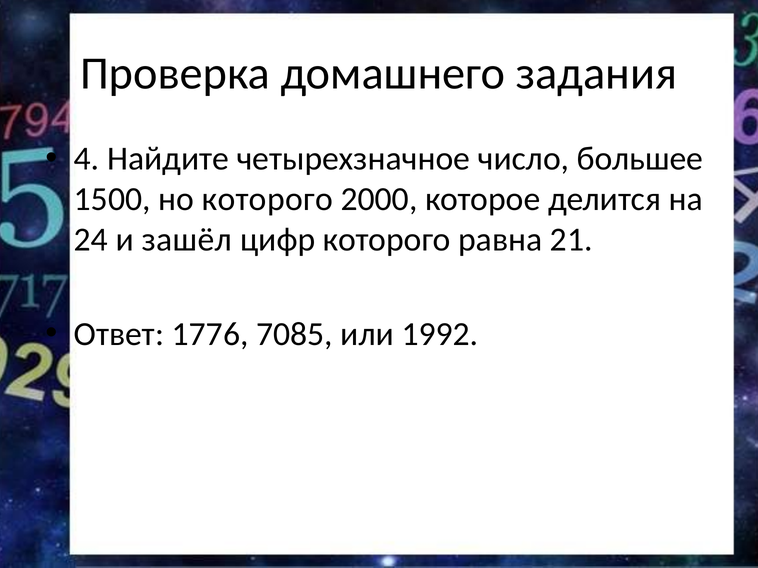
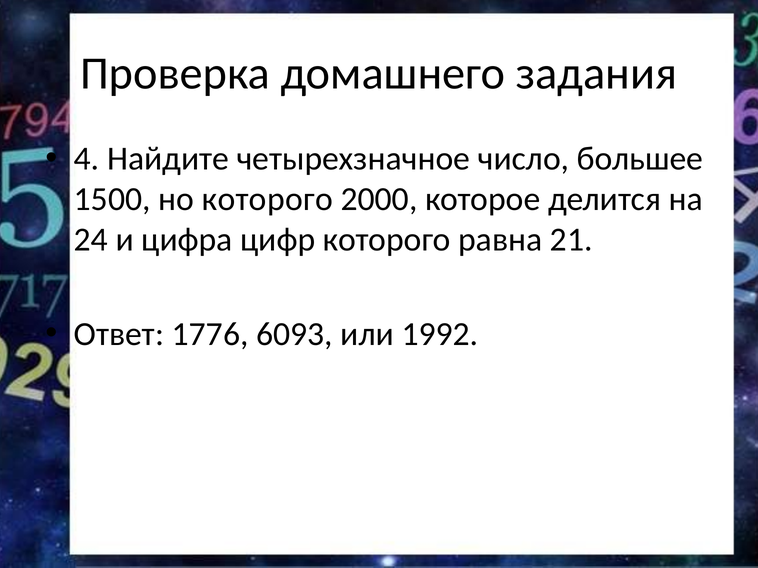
зашёл: зашёл -> цифра
7085: 7085 -> 6093
